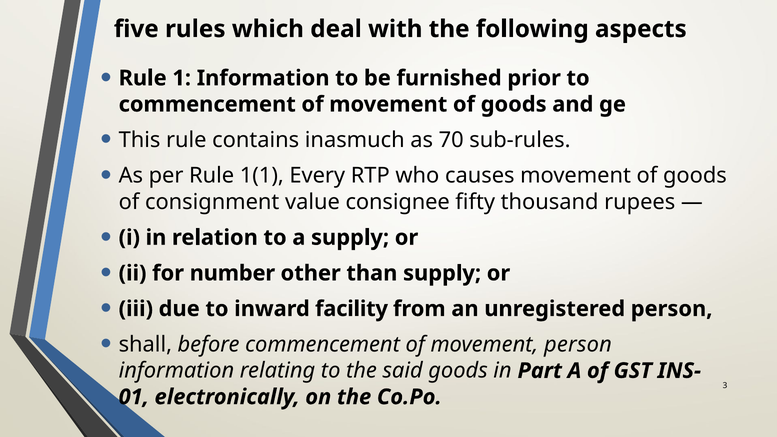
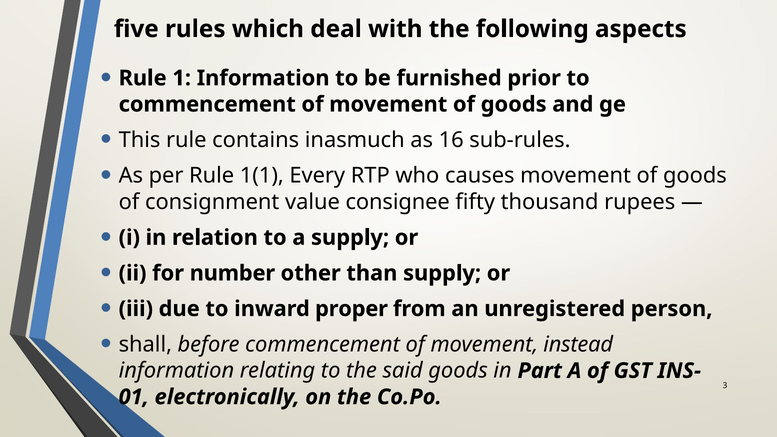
70: 70 -> 16
facility: facility -> proper
movement person: person -> instead
